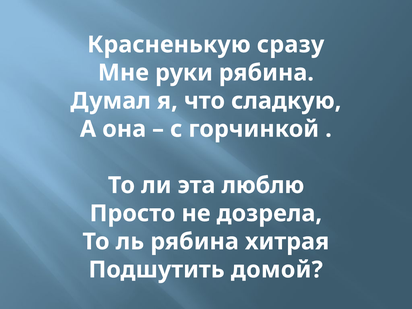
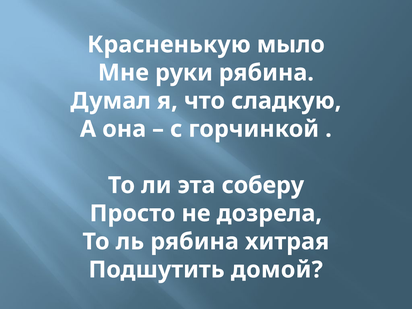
сразу: сразу -> мыло
люблю: люблю -> соберу
